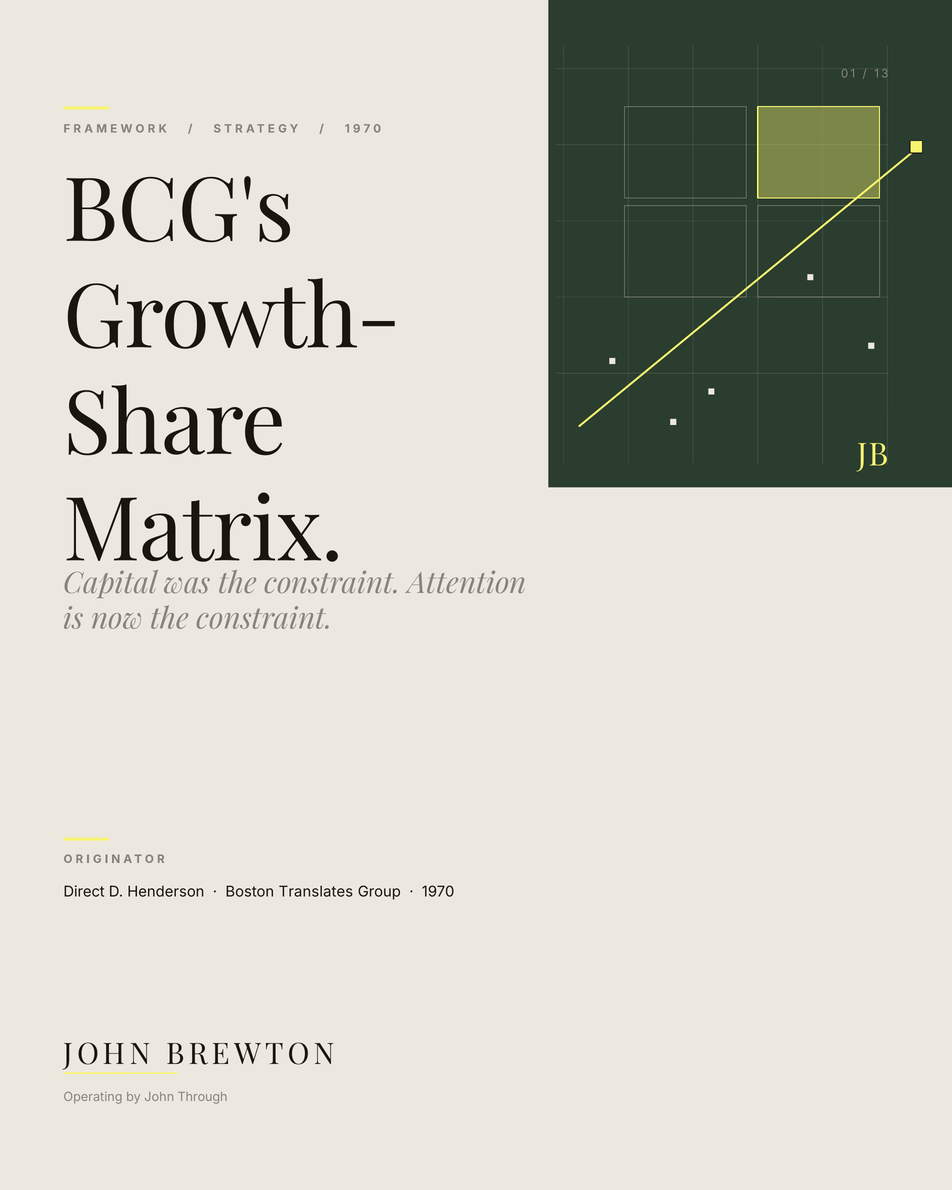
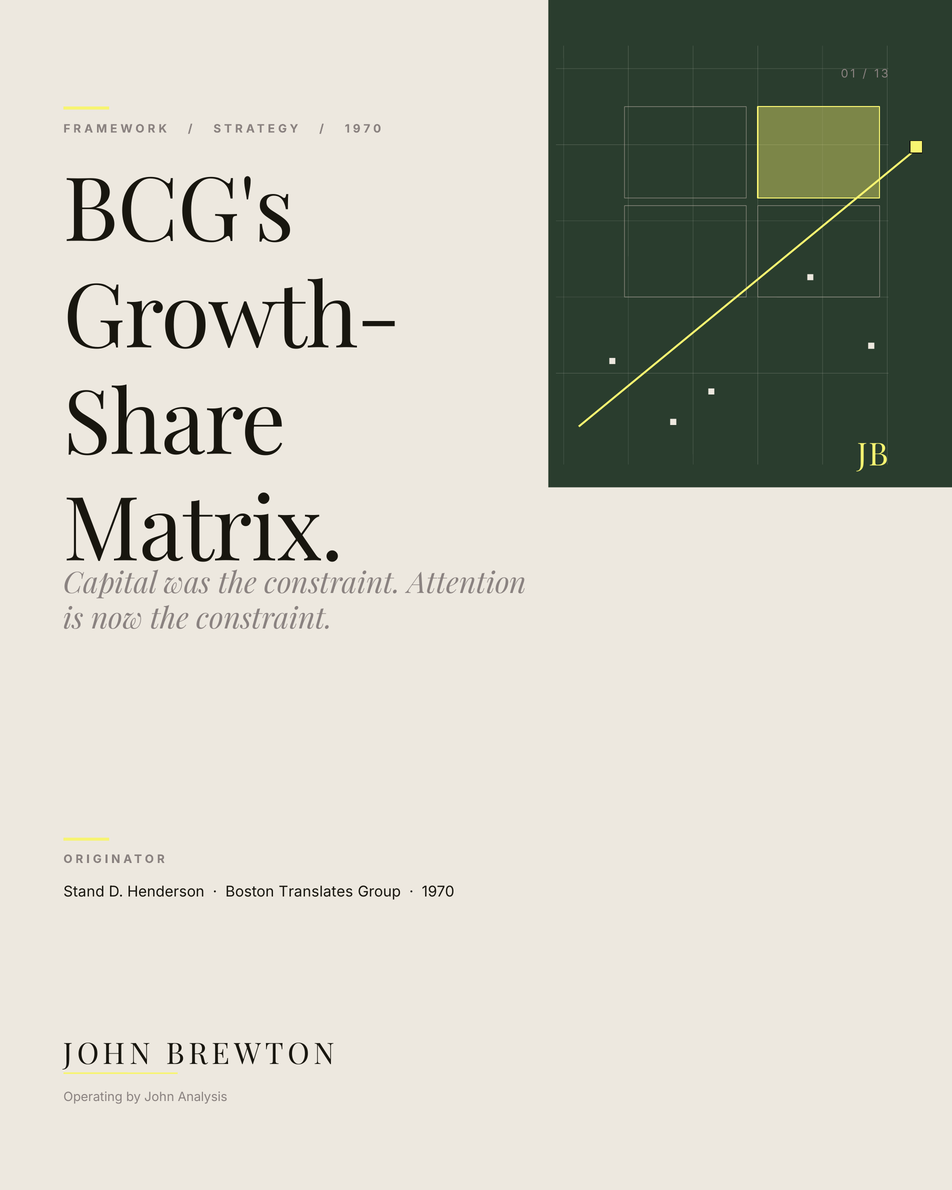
Direct: Direct -> Stand
Through: Through -> Analysis
